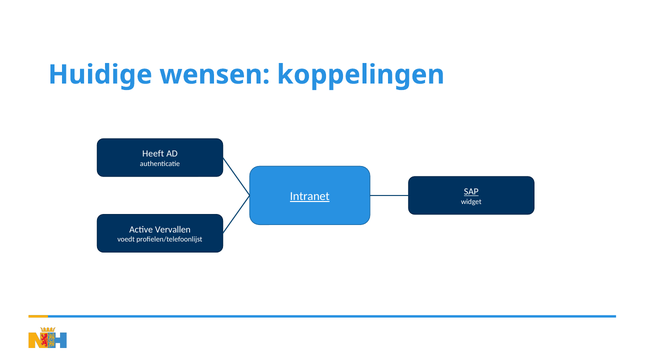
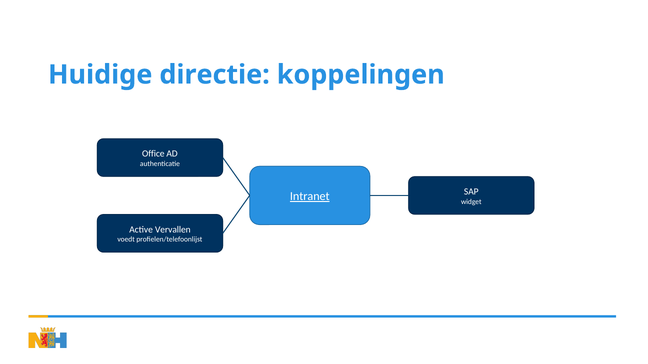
wensen: wensen -> directie
Heeft: Heeft -> Office
SAP underline: present -> none
